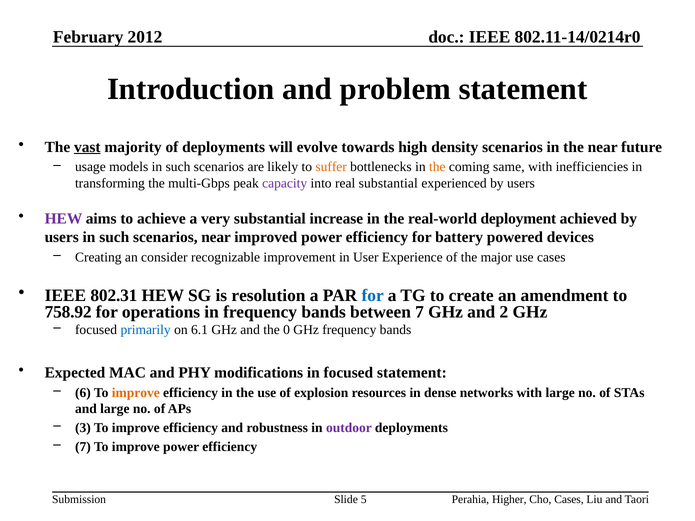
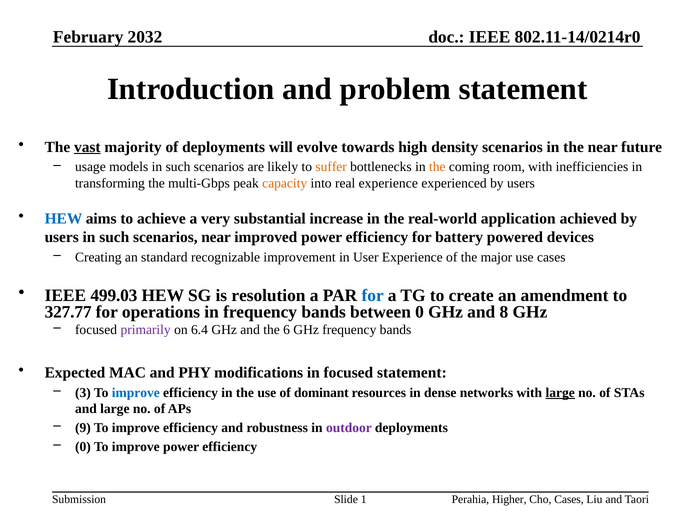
2012: 2012 -> 2032
same: same -> room
capacity colour: purple -> orange
real substantial: substantial -> experience
HEW at (63, 219) colour: purple -> blue
deployment: deployment -> application
consider: consider -> standard
802.31: 802.31 -> 499.03
758.92: 758.92 -> 327.77
between 7: 7 -> 0
2: 2 -> 8
primarily colour: blue -> purple
6.1: 6.1 -> 6.4
0: 0 -> 6
6: 6 -> 3
improve at (136, 393) colour: orange -> blue
explosion: explosion -> dominant
large at (560, 393) underline: none -> present
3: 3 -> 9
7 at (83, 447): 7 -> 0
5: 5 -> 1
